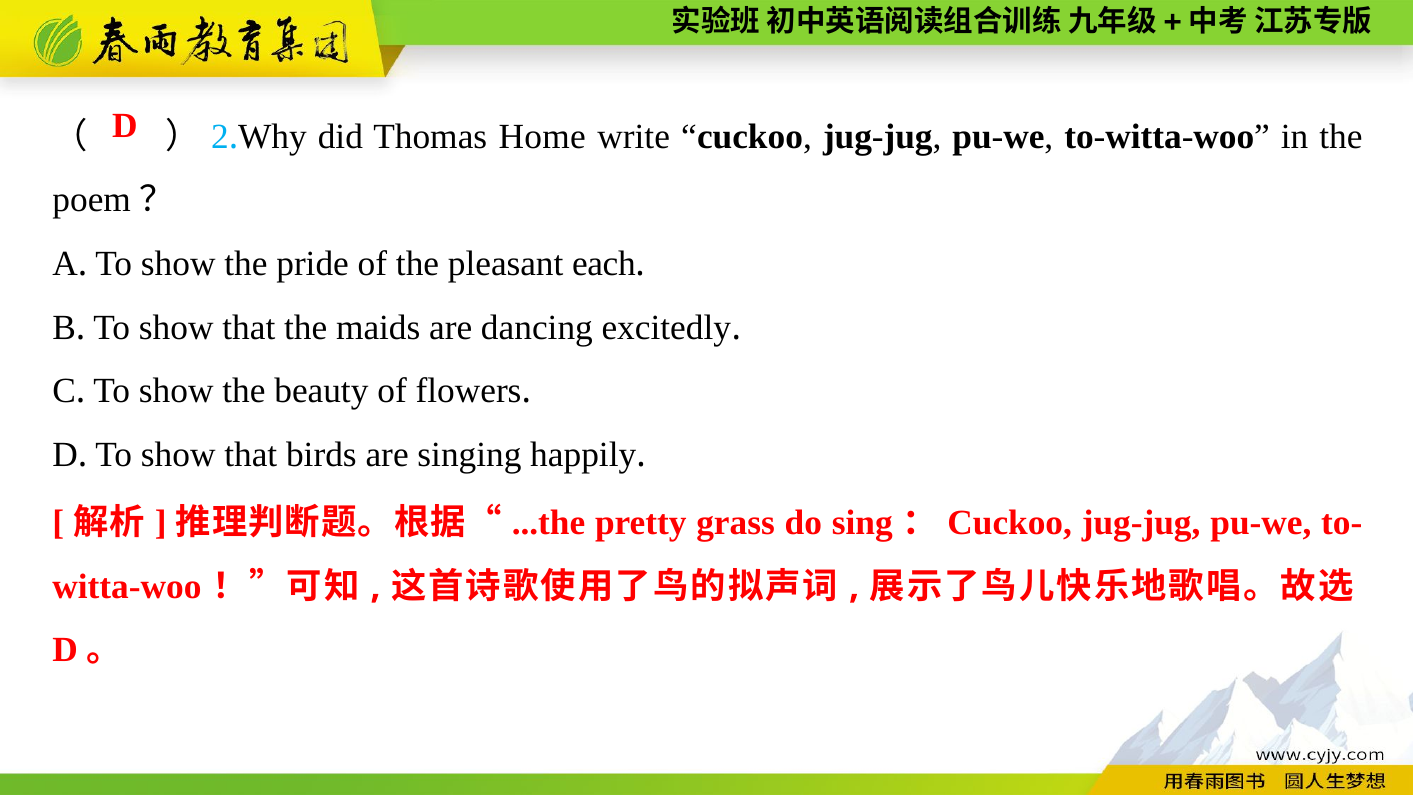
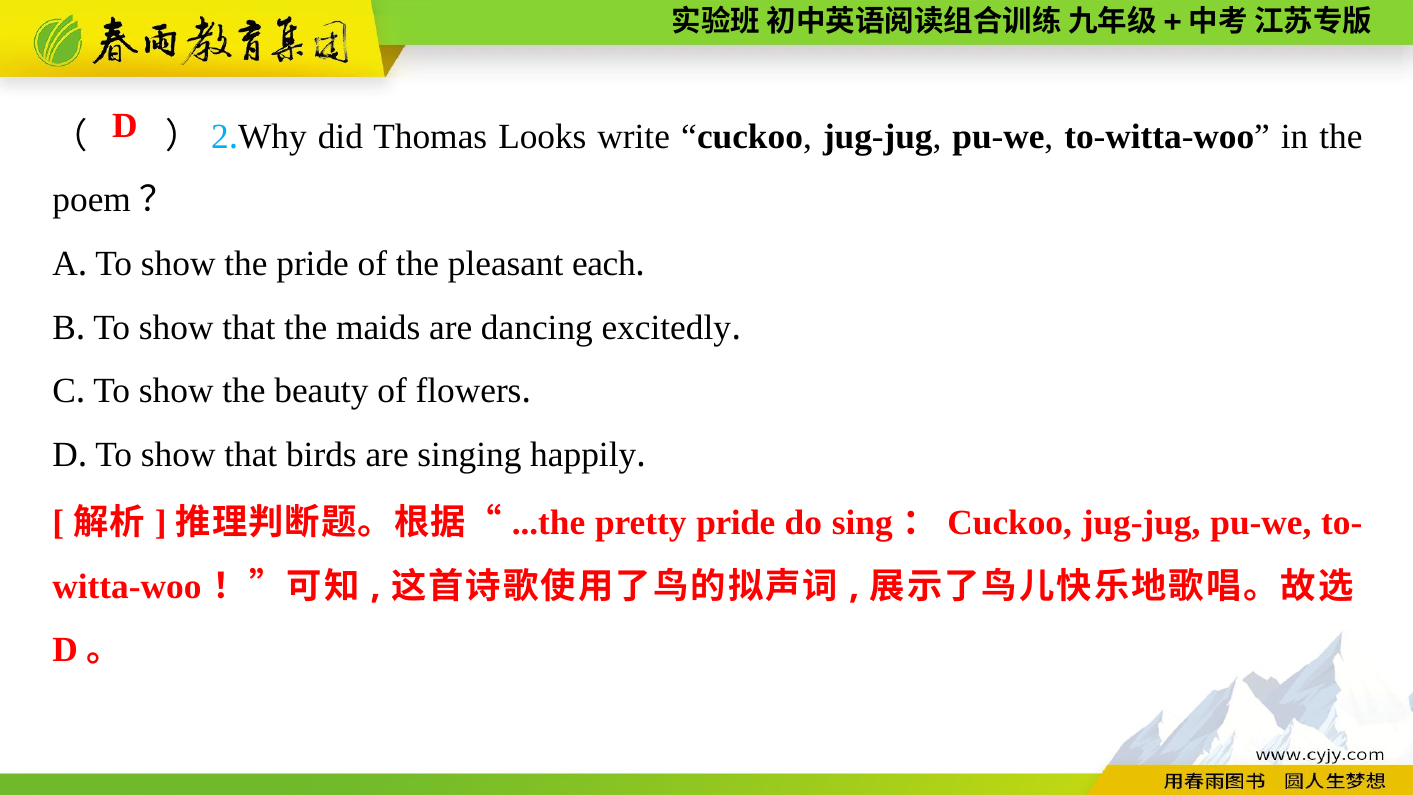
Home: Home -> Looks
pretty grass: grass -> pride
